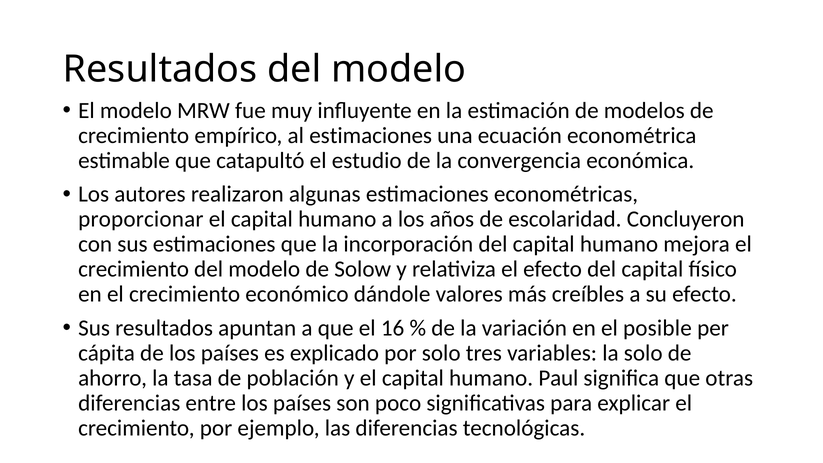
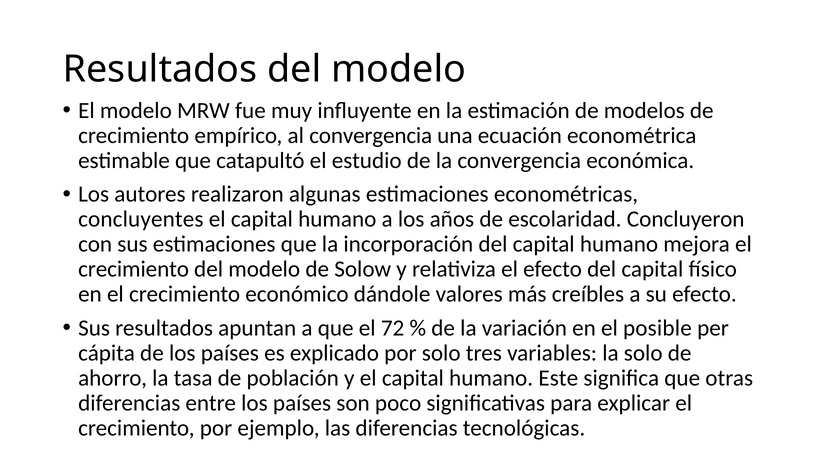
al estimaciones: estimaciones -> convergencia
proporcionar: proporcionar -> concluyentes
16: 16 -> 72
Paul: Paul -> Este
